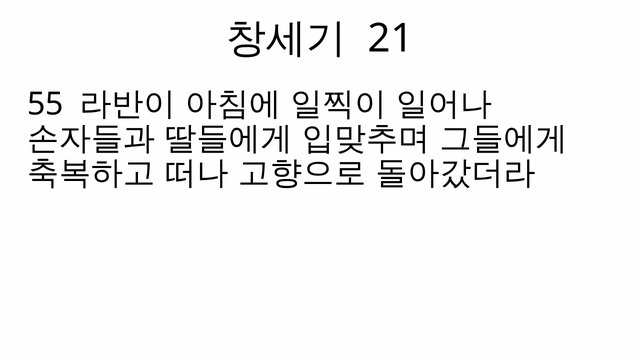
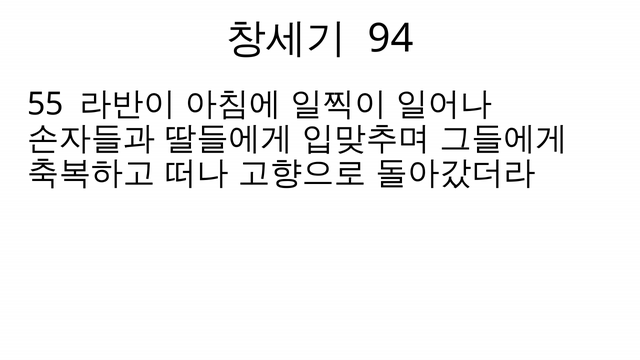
21: 21 -> 94
